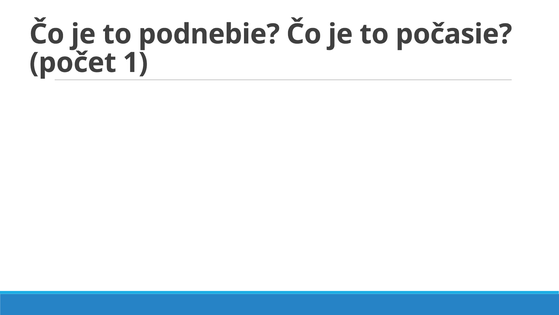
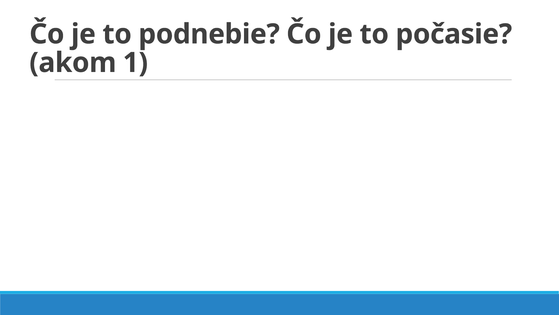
počet: počet -> akom
